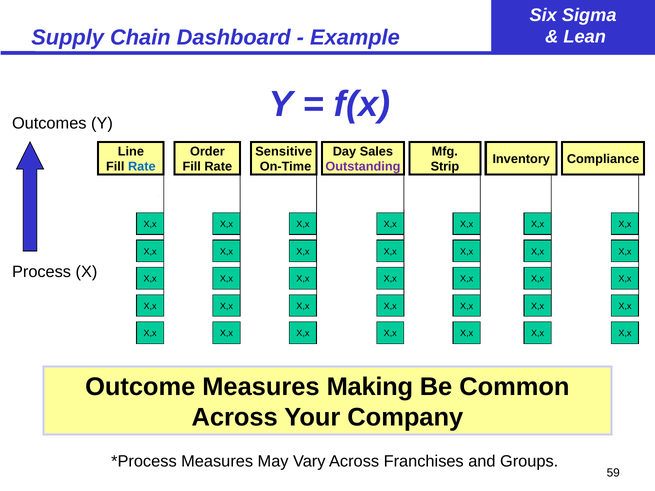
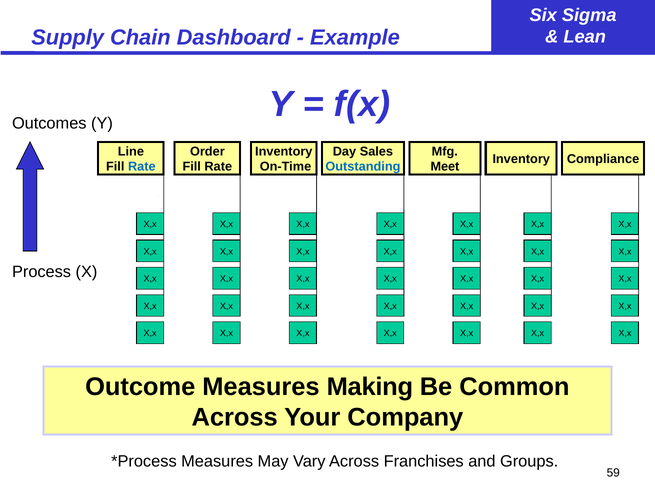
Sensitive at (284, 152): Sensitive -> Inventory
Outstanding colour: purple -> blue
Strip: Strip -> Meet
